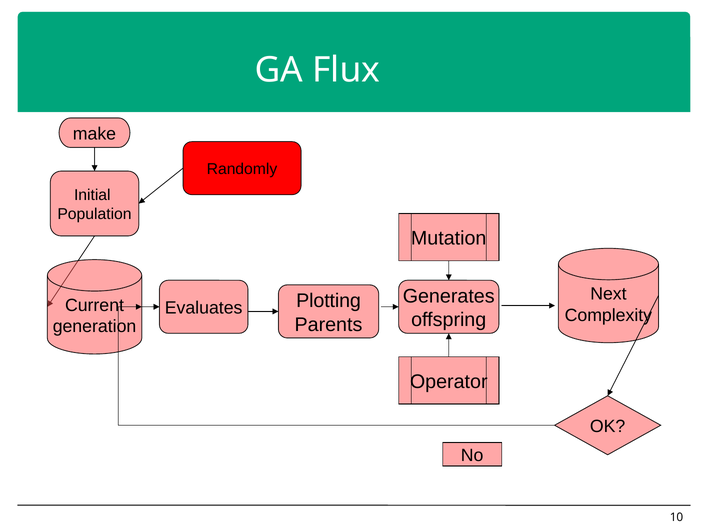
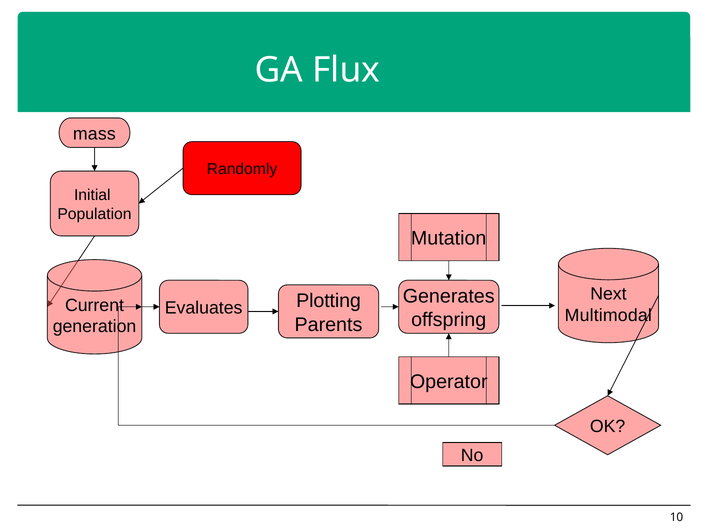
make: make -> mass
Complexity: Complexity -> Multimodal
